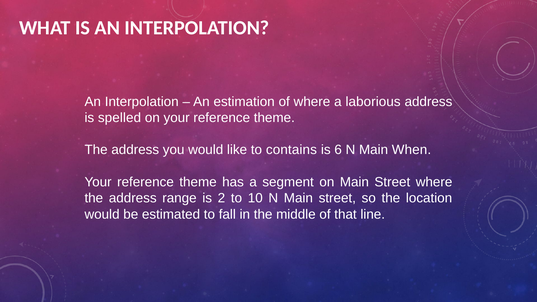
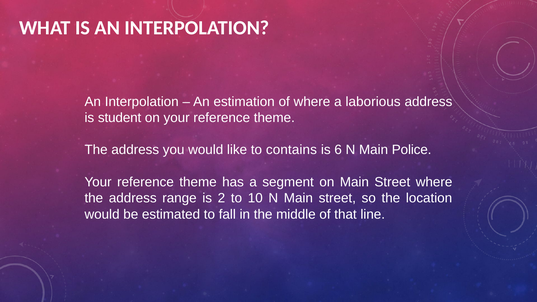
spelled: spelled -> student
When: When -> Police
